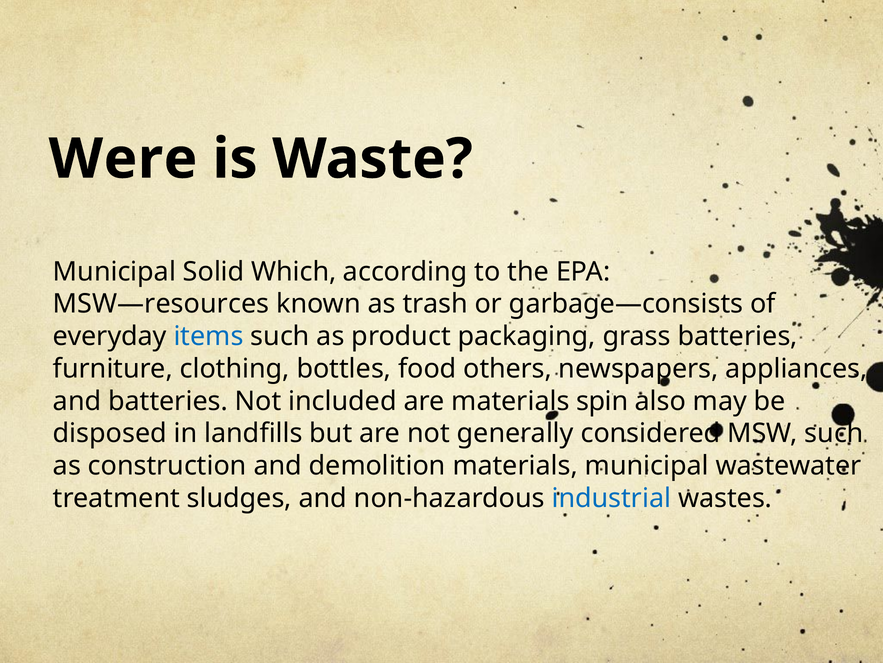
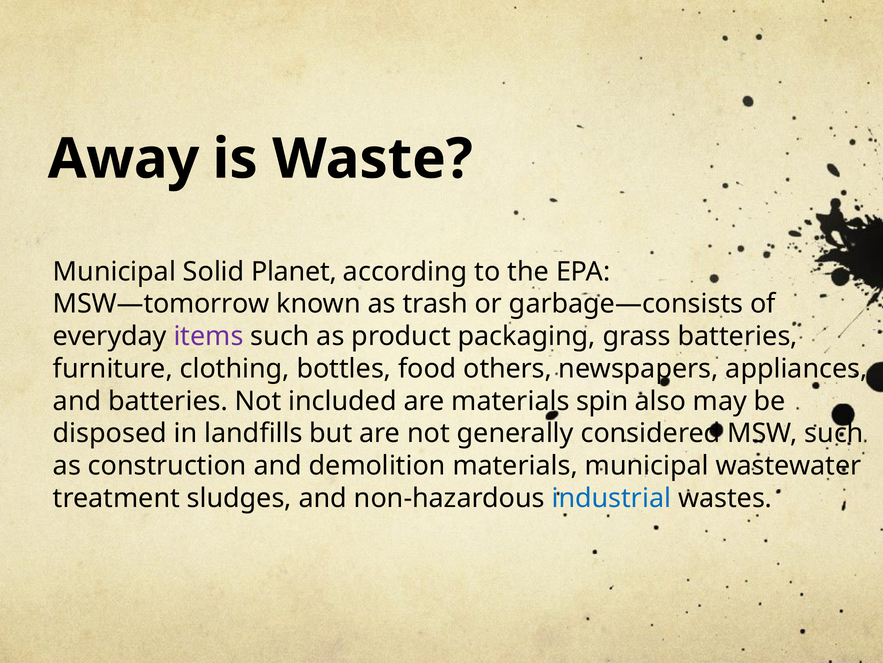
Were: Were -> Away
Which: Which -> Planet
MSW—resources: MSW—resources -> MSW—tomorrow
items colour: blue -> purple
